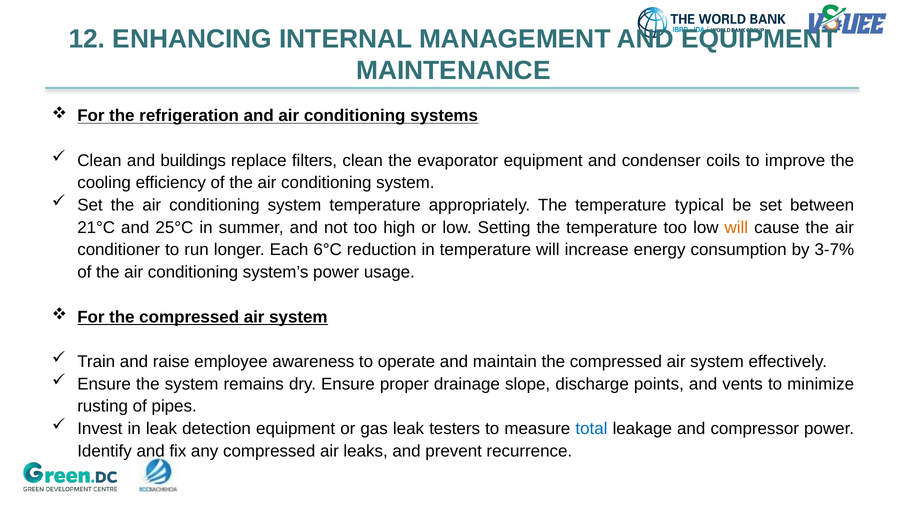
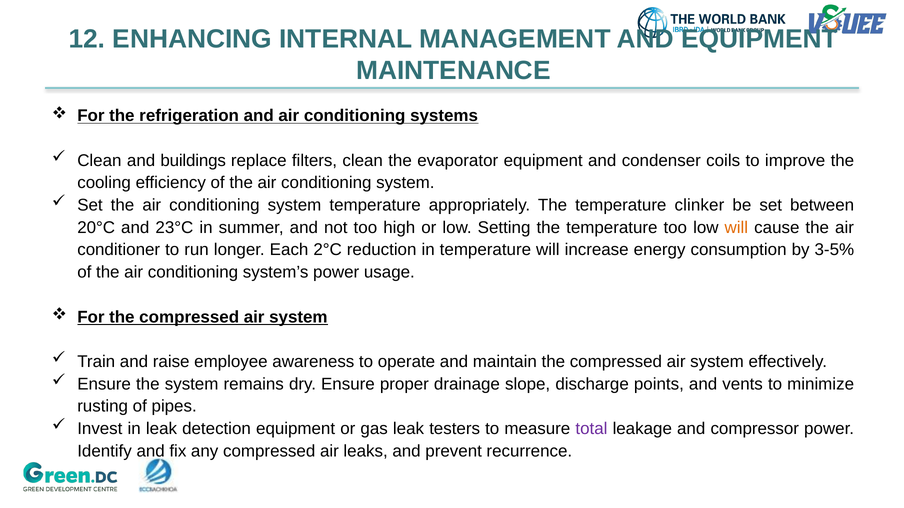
typical: typical -> clinker
21°C: 21°C -> 20°C
25°C: 25°C -> 23°C
6°C: 6°C -> 2°C
3-7%: 3-7% -> 3-5%
total colour: blue -> purple
